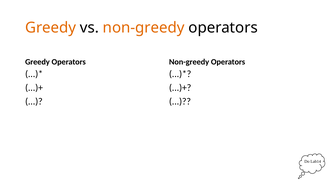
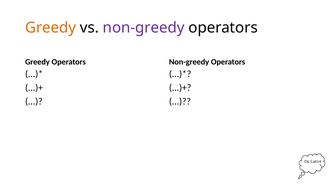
non-greedy at (144, 28) colour: orange -> purple
